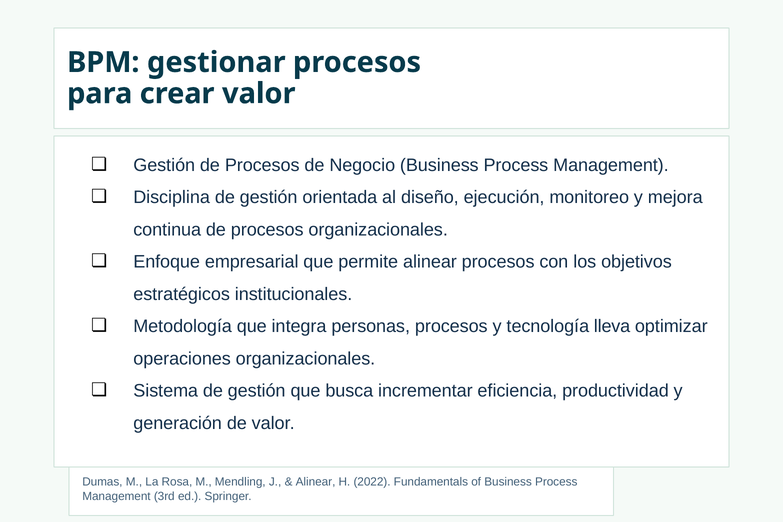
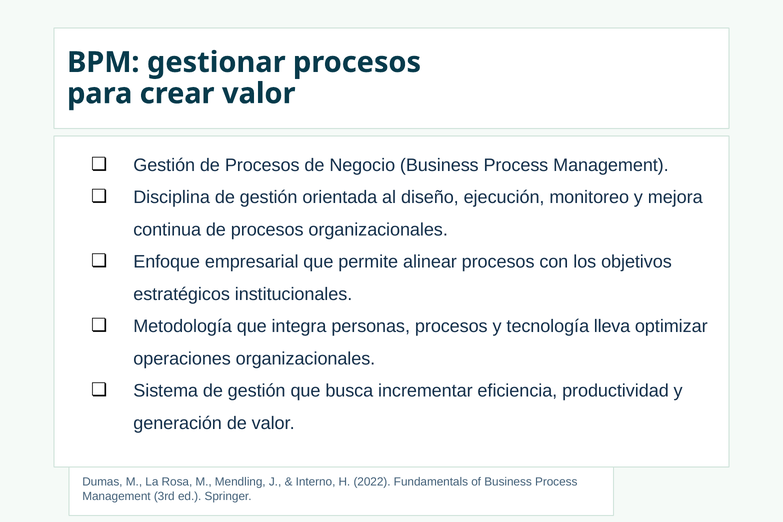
Alinear at (316, 482): Alinear -> Interno
